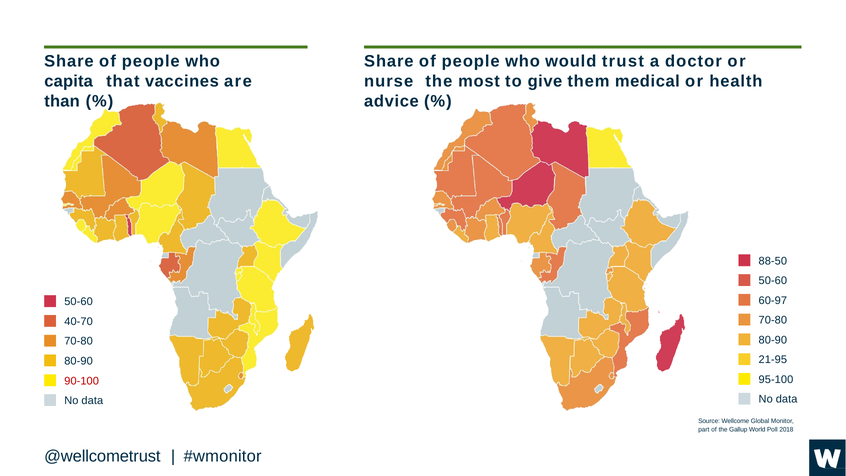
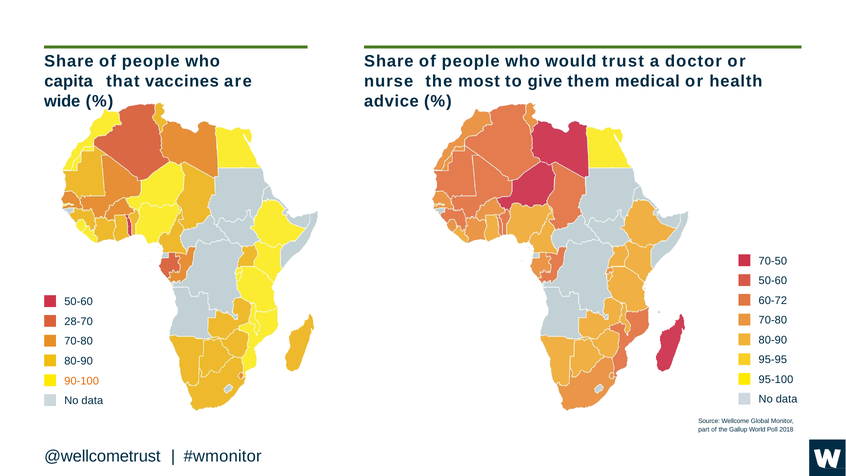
than: than -> wide
88-50: 88-50 -> 70-50
60-97: 60-97 -> 60-72
40-70: 40-70 -> 28-70
21-95: 21-95 -> 95-95
90-100 colour: red -> orange
